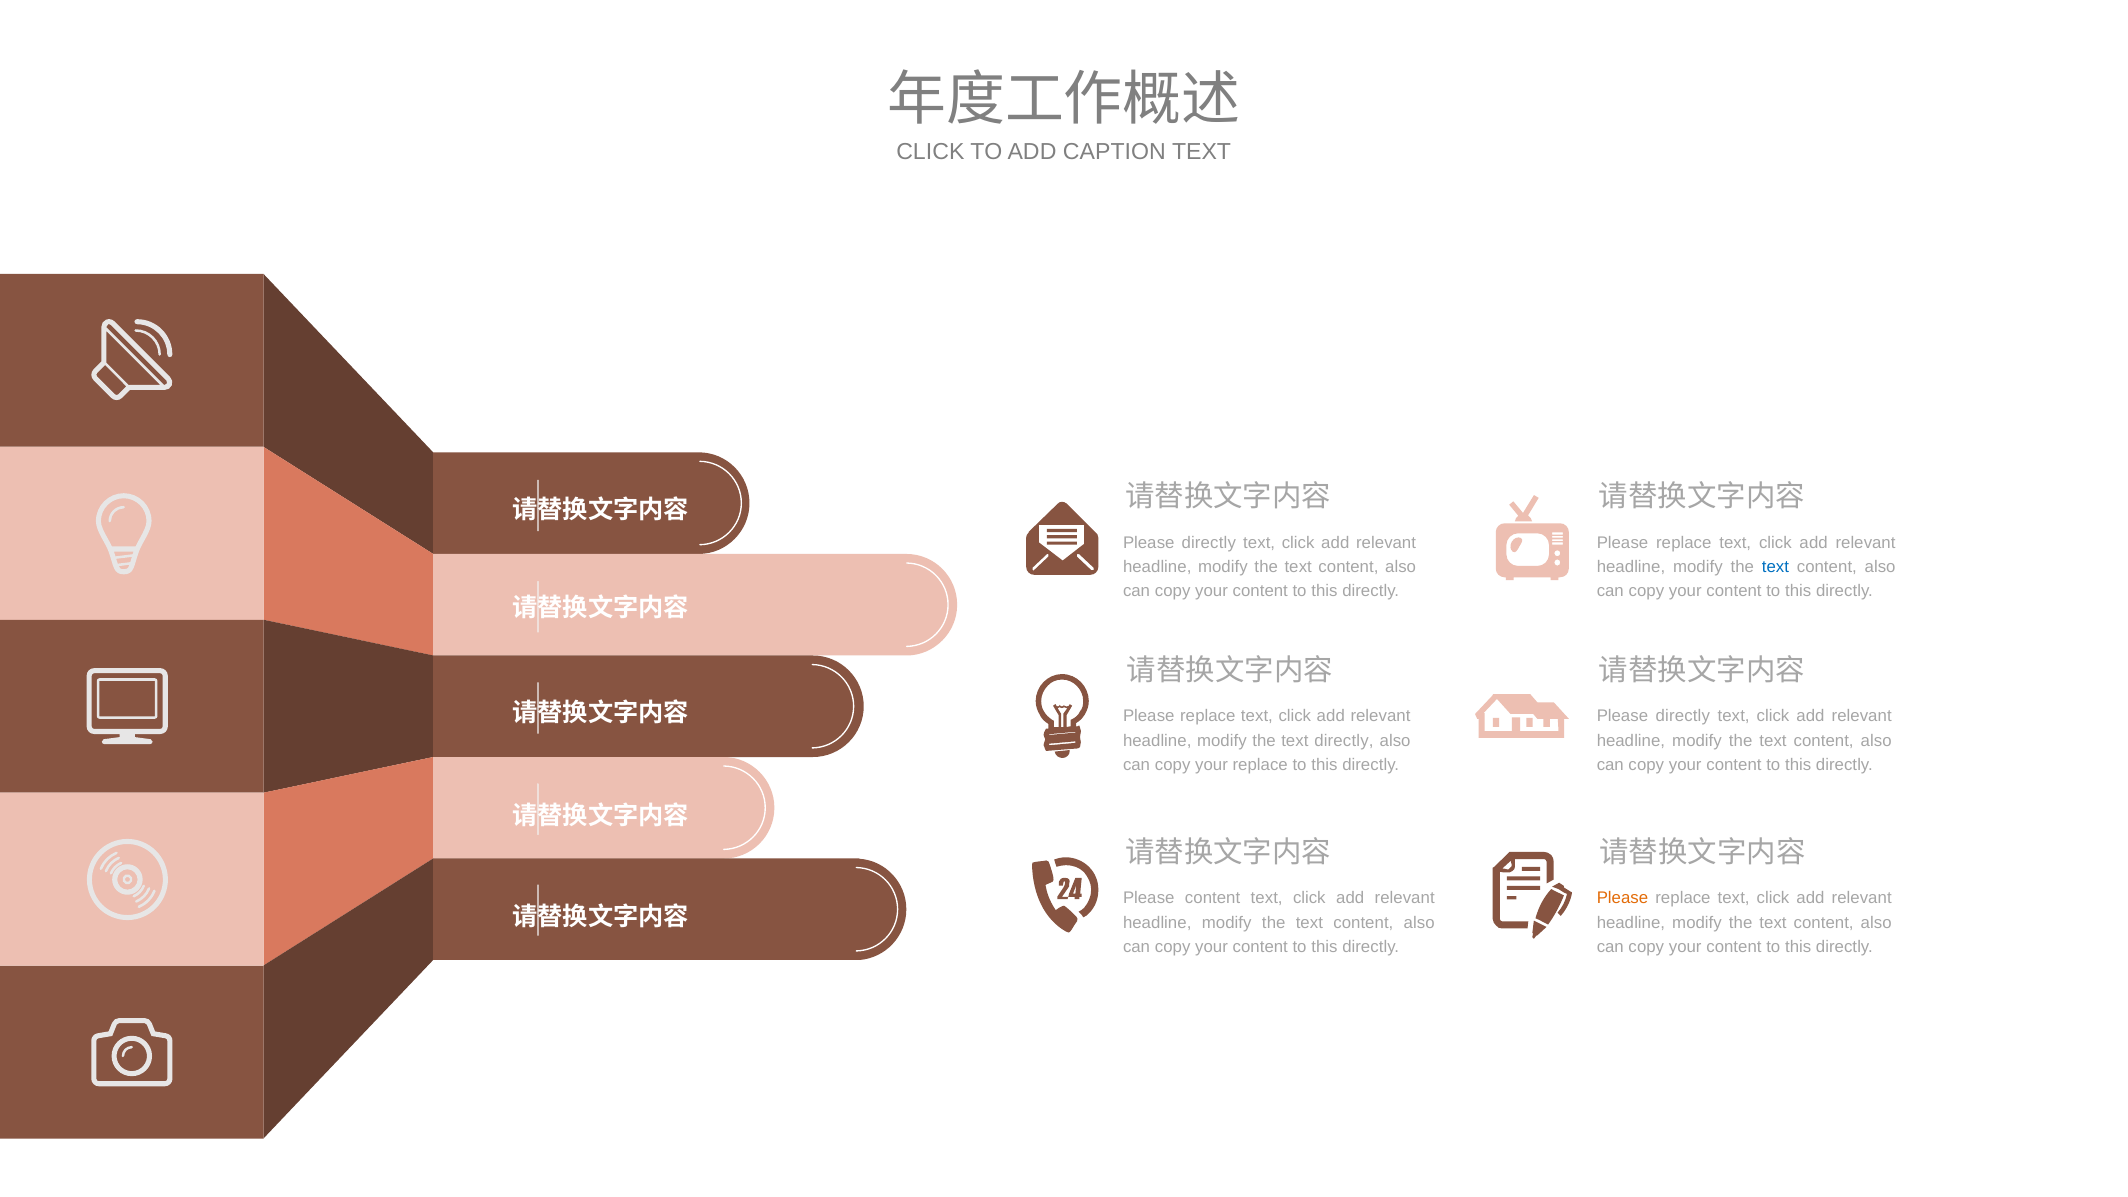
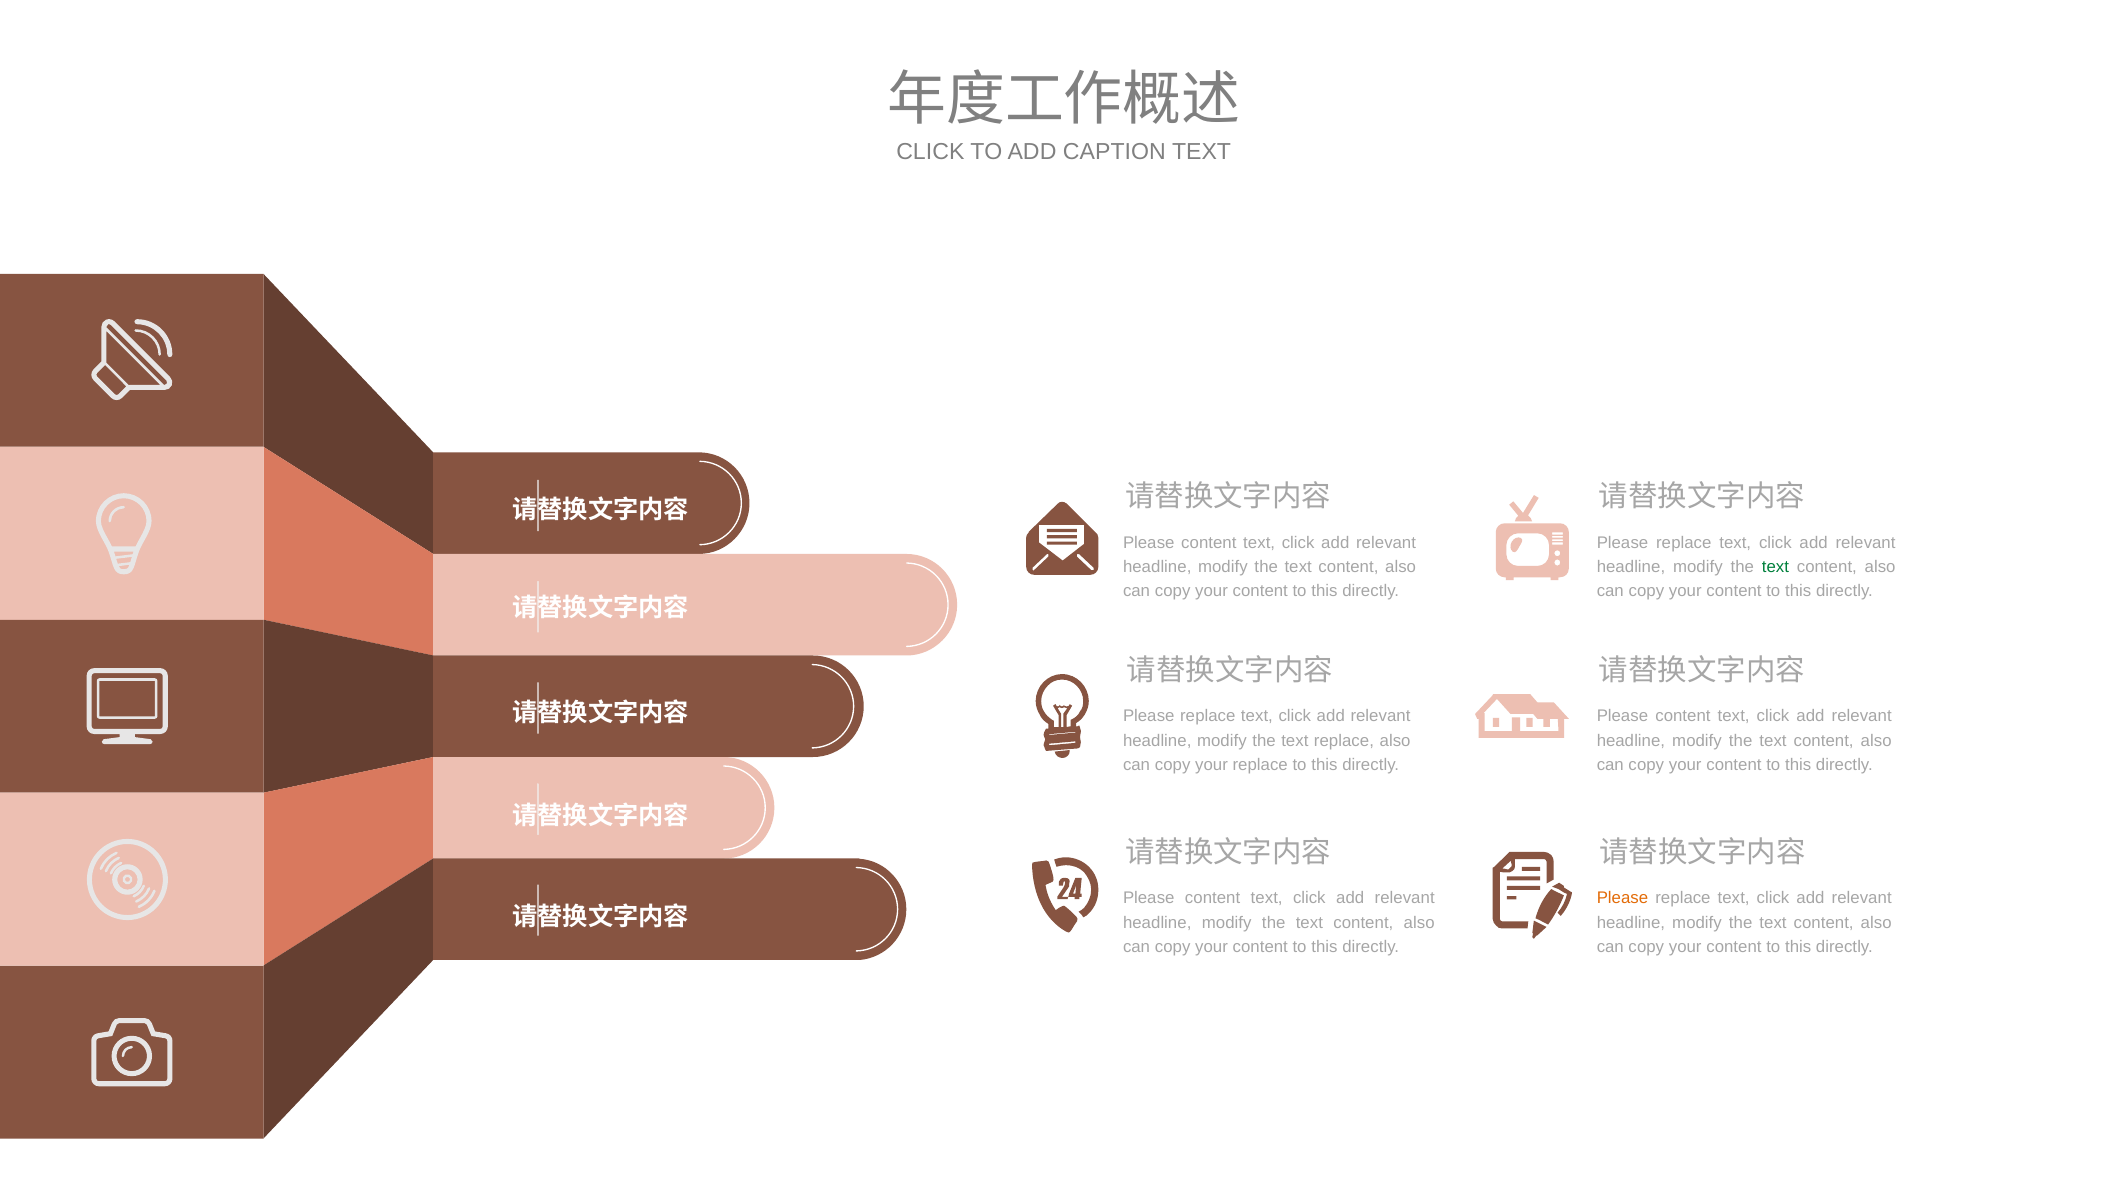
directly at (1209, 543): directly -> content
text at (1775, 567) colour: blue -> green
directly at (1683, 716): directly -> content
text directly: directly -> replace
